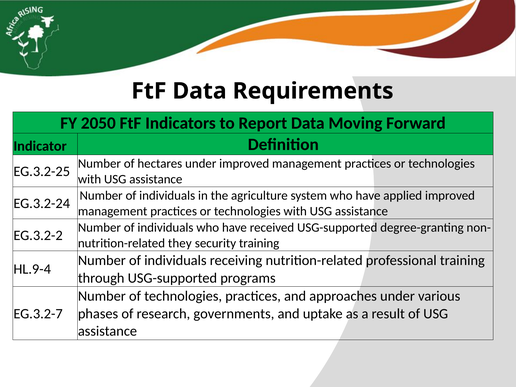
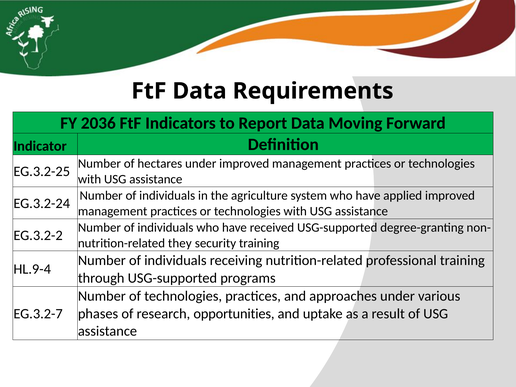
2050: 2050 -> 2036
governments: governments -> opportunities
